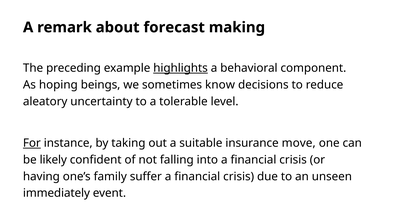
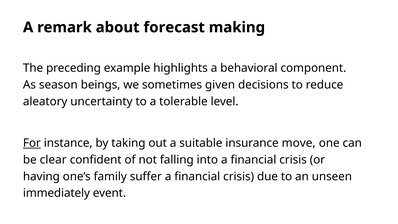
highlights underline: present -> none
hoping: hoping -> season
know: know -> given
likely: likely -> clear
